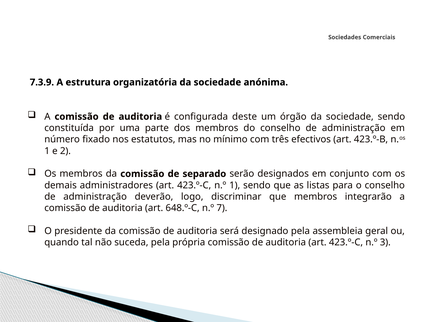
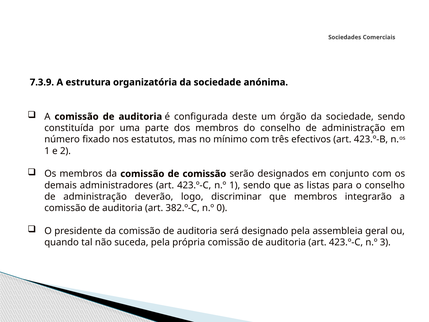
de separado: separado -> comissão
648.º-C: 648.º-C -> 382.º-C
7: 7 -> 0
